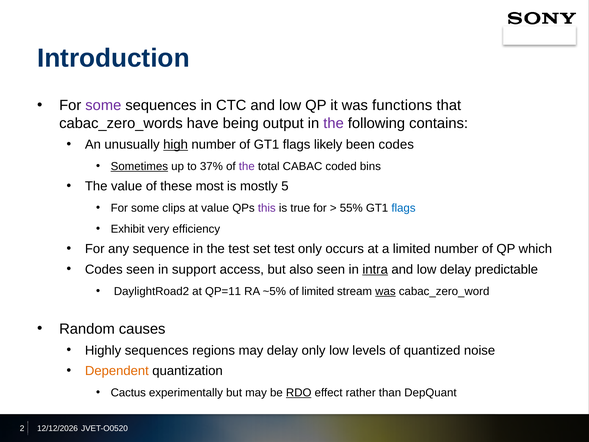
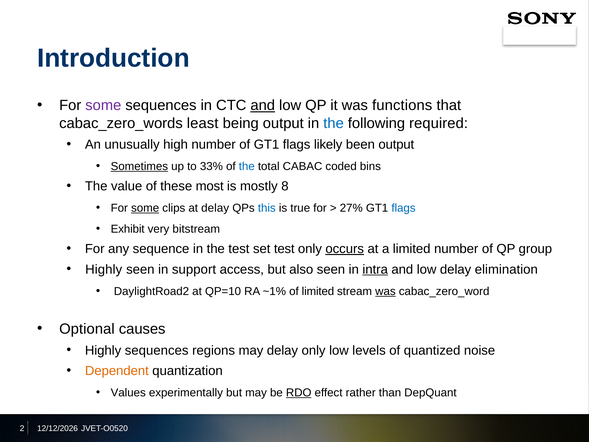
and at (263, 105) underline: none -> present
have: have -> least
the at (334, 123) colour: purple -> blue
contains: contains -> required
high underline: present -> none
been codes: codes -> output
37%: 37% -> 33%
the at (247, 166) colour: purple -> blue
5: 5 -> 8
some at (145, 208) underline: none -> present
at value: value -> delay
this colour: purple -> blue
55%: 55% -> 27%
efficiency: efficiency -> bitstream
occurs underline: none -> present
which: which -> group
Codes at (104, 269): Codes -> Highly
predictable: predictable -> elimination
QP=11: QP=11 -> QP=10
~5%: ~5% -> ~1%
Random: Random -> Optional
Cactus: Cactus -> Values
